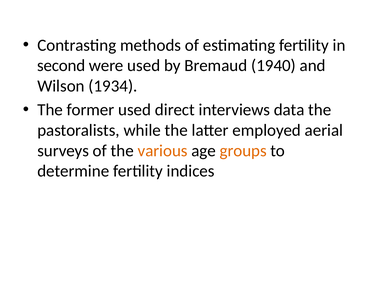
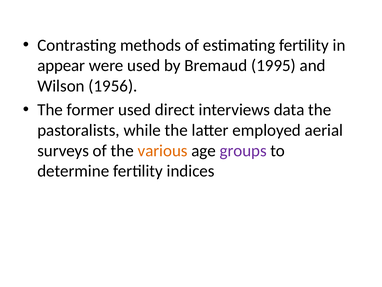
second: second -> appear
1940: 1940 -> 1995
1934: 1934 -> 1956
groups colour: orange -> purple
